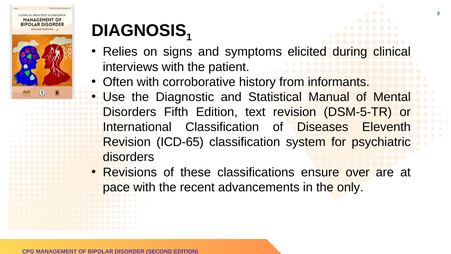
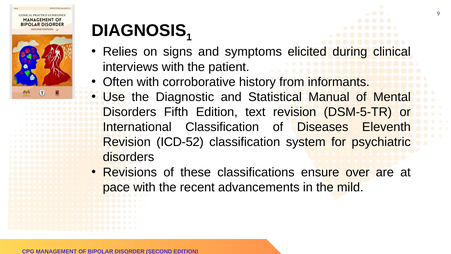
ICD-65: ICD-65 -> ICD-52
only: only -> mild
